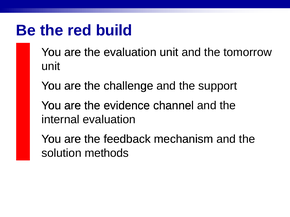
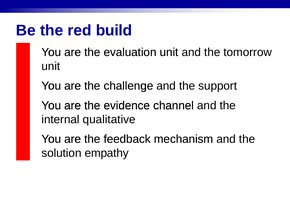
internal evaluation: evaluation -> qualitative
methods: methods -> empathy
